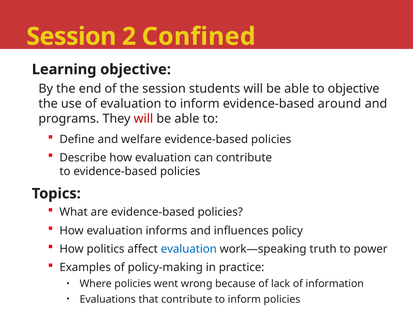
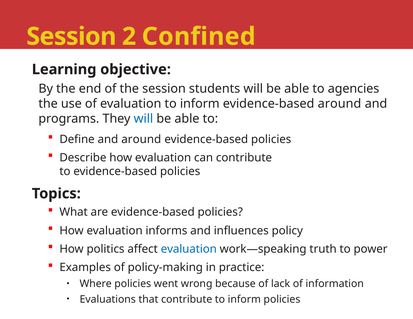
to objective: objective -> agencies
will at (143, 119) colour: red -> blue
and welfare: welfare -> around
